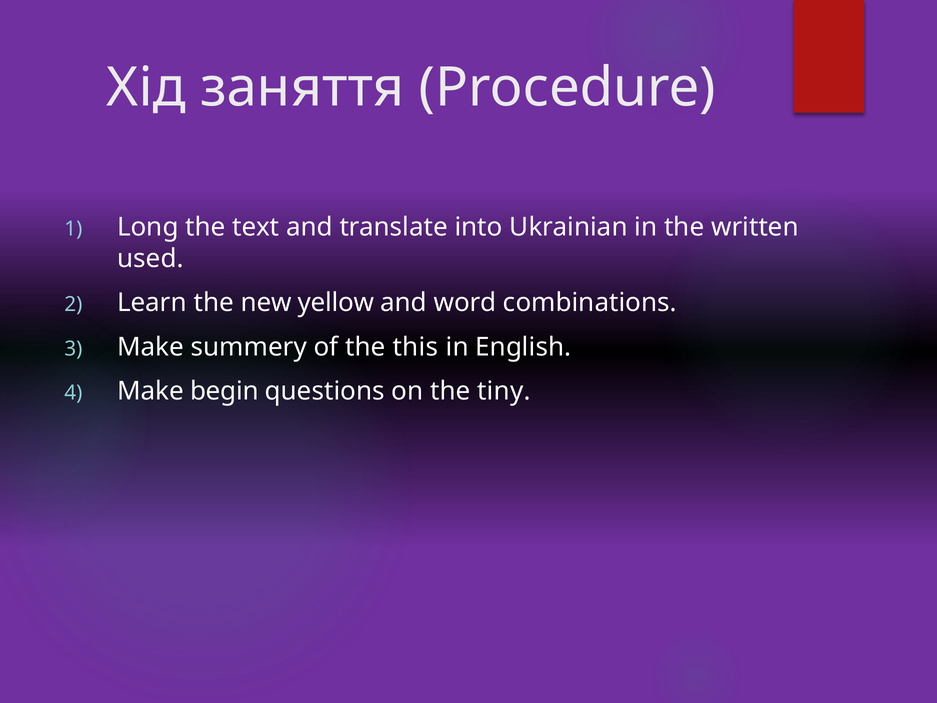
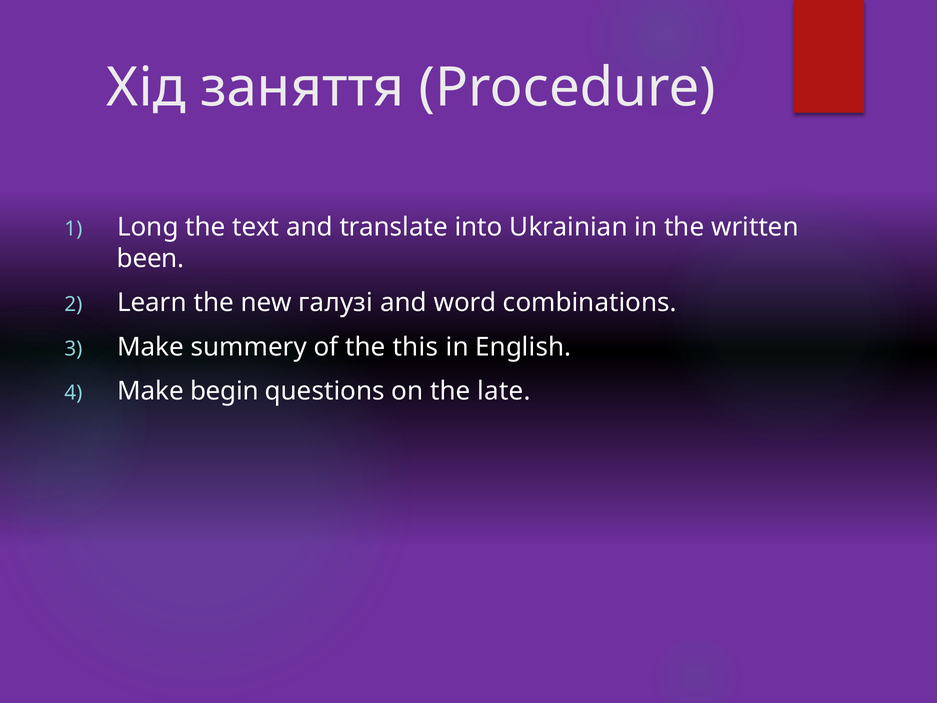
used: used -> been
yellow: yellow -> галузі
tiny: tiny -> late
